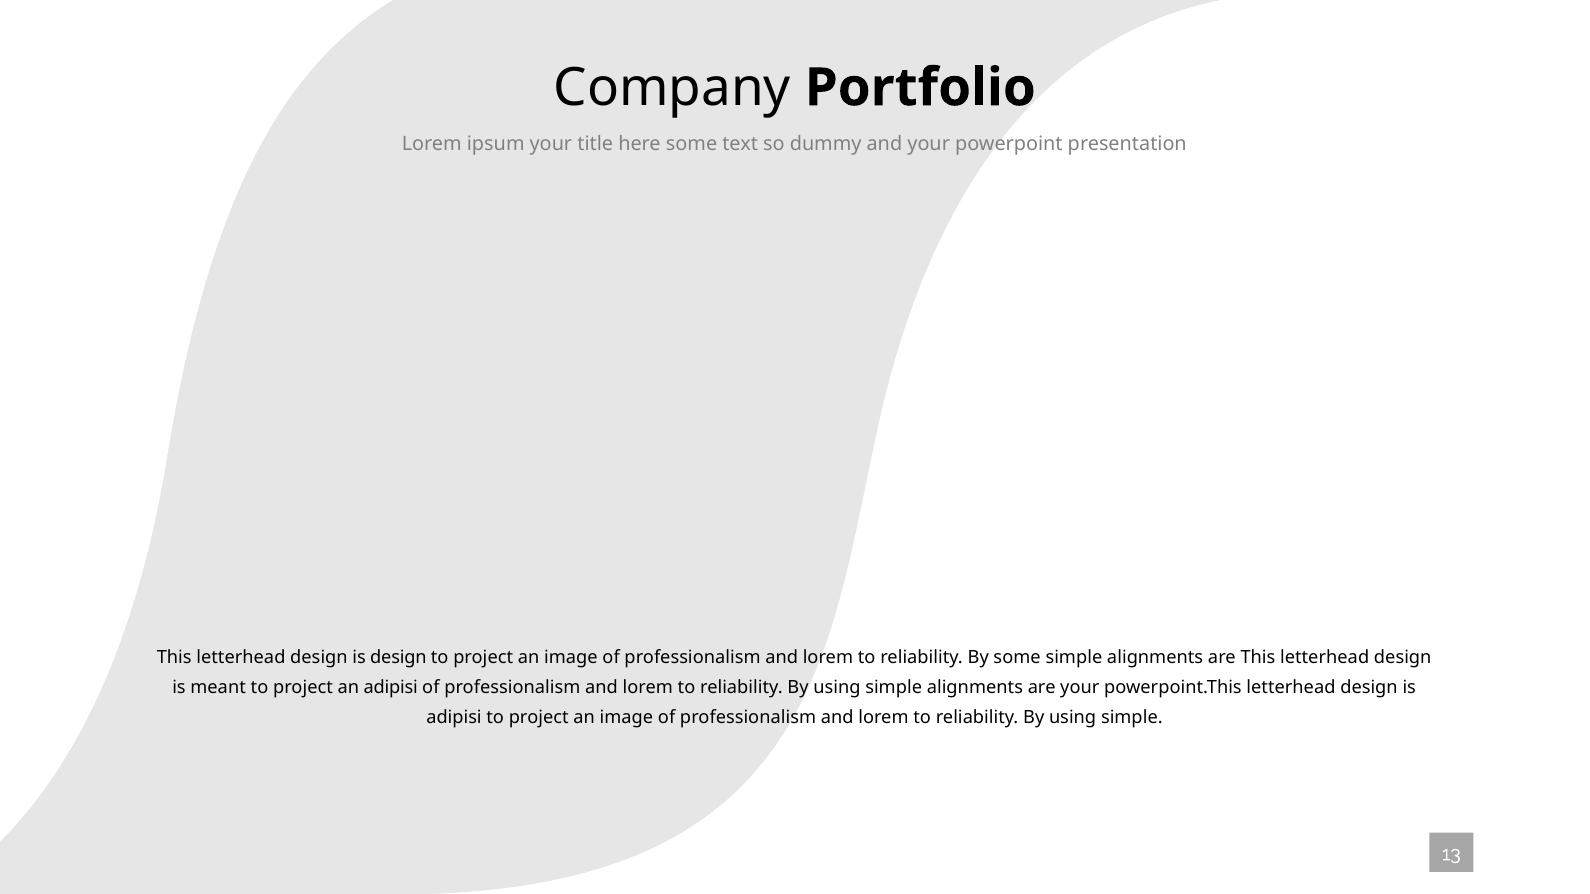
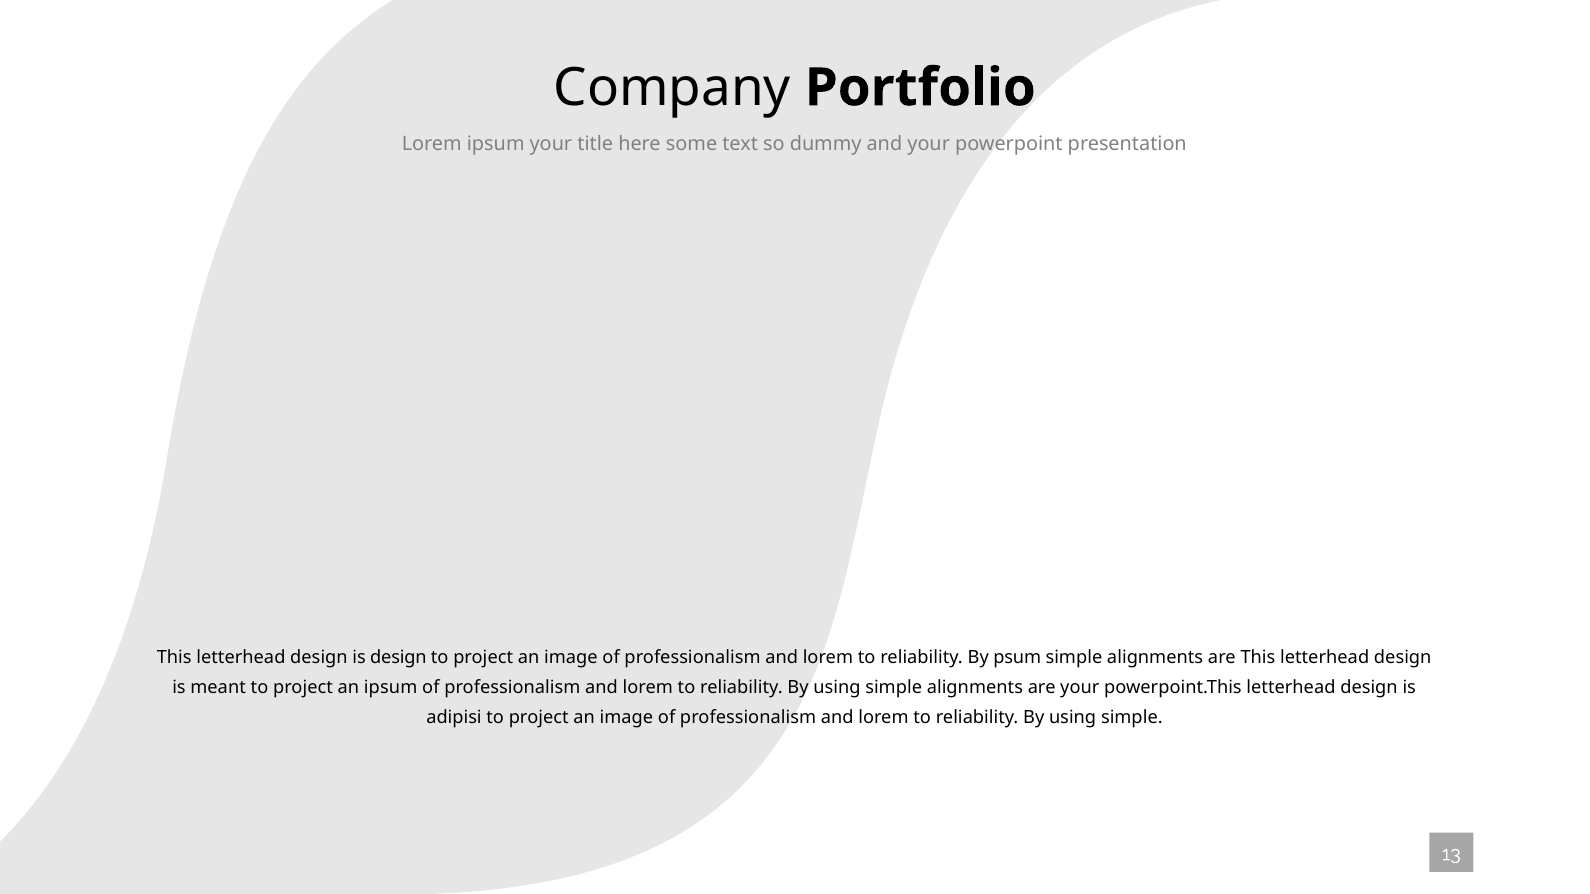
By some: some -> psum
an adipisi: adipisi -> ipsum
